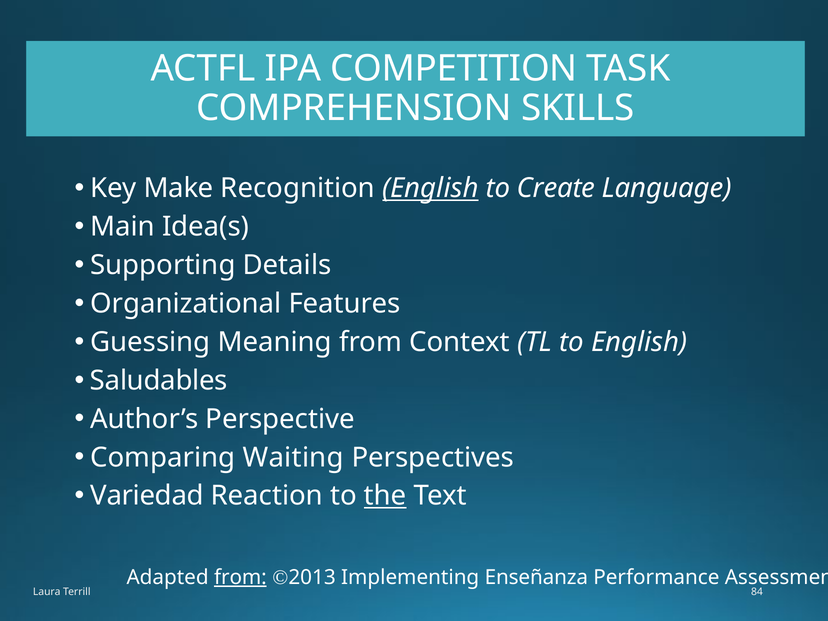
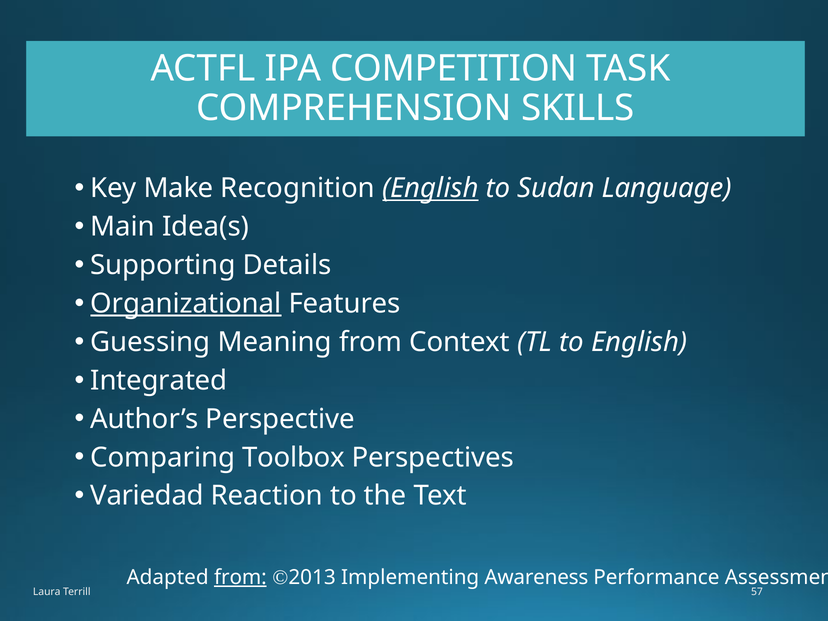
Create: Create -> Sudan
Organizational underline: none -> present
Saludables: Saludables -> Integrated
Waiting: Waiting -> Toolbox
the underline: present -> none
Enseñanza: Enseñanza -> Awareness
84: 84 -> 57
